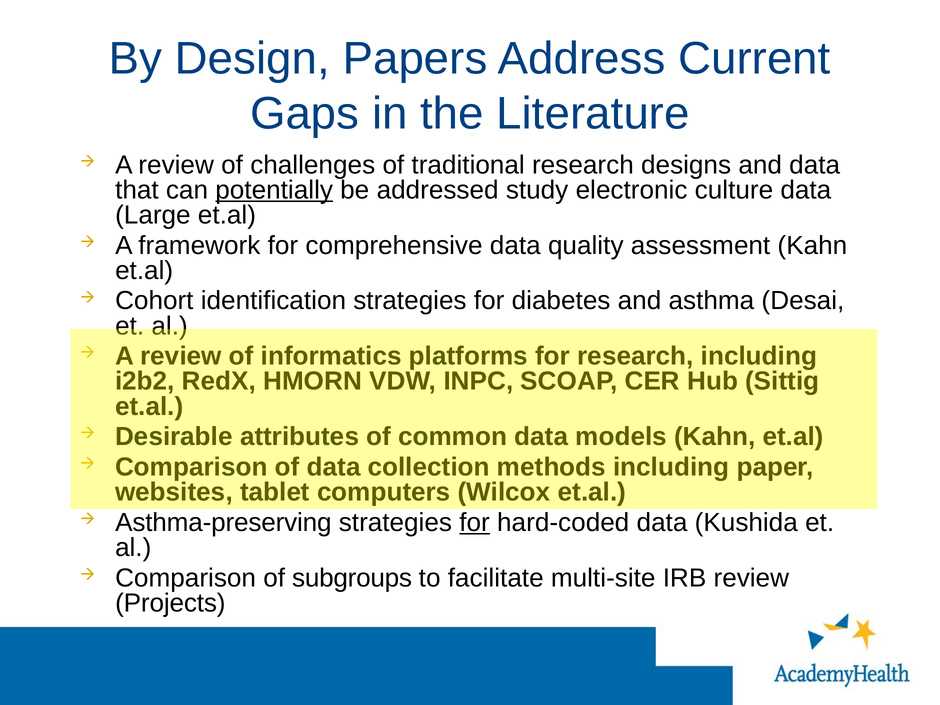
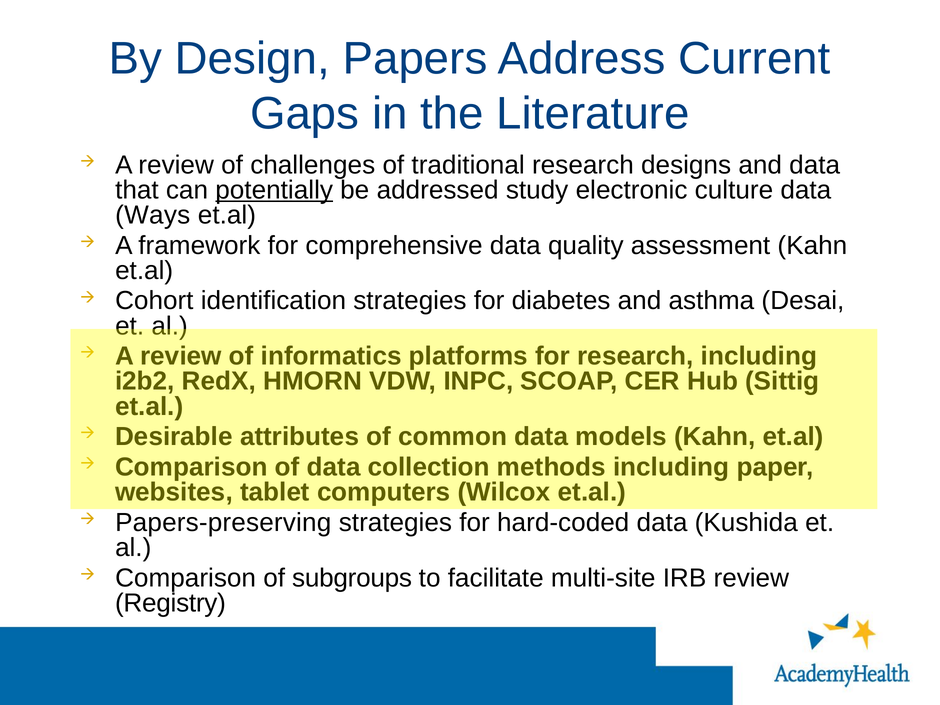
Large: Large -> Ways
Asthma-preserving: Asthma-preserving -> Papers-preserving
for at (475, 522) underline: present -> none
Projects: Projects -> Registry
